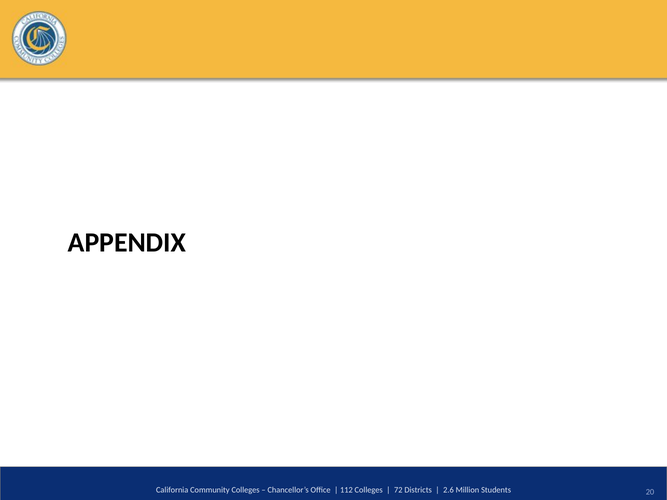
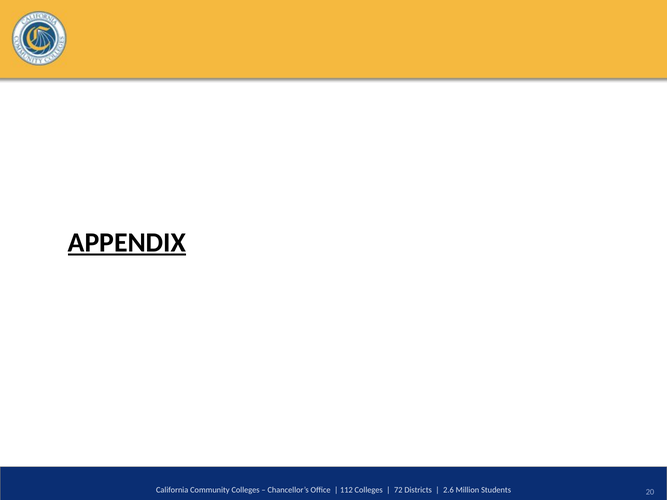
APPENDIX underline: none -> present
